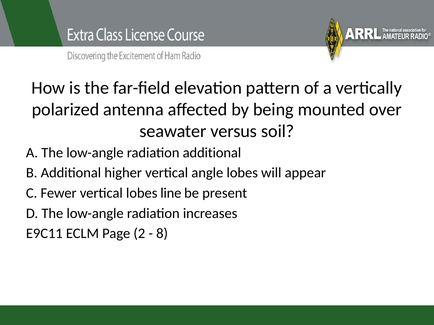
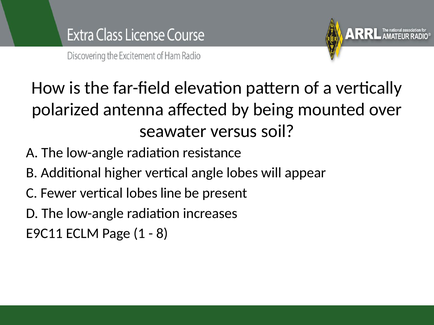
radiation additional: additional -> resistance
2: 2 -> 1
